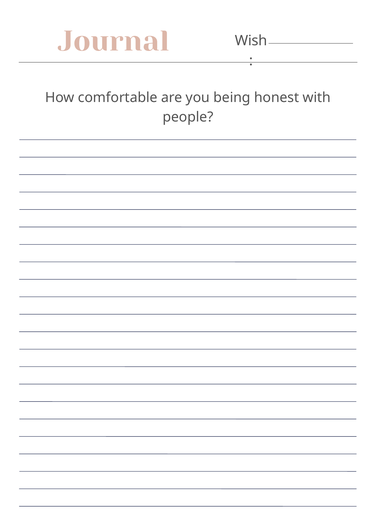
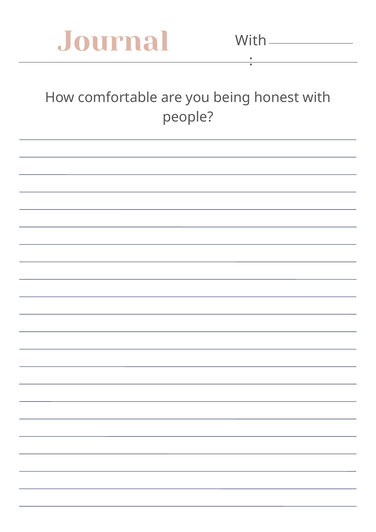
Wish at (251, 41): Wish -> With
